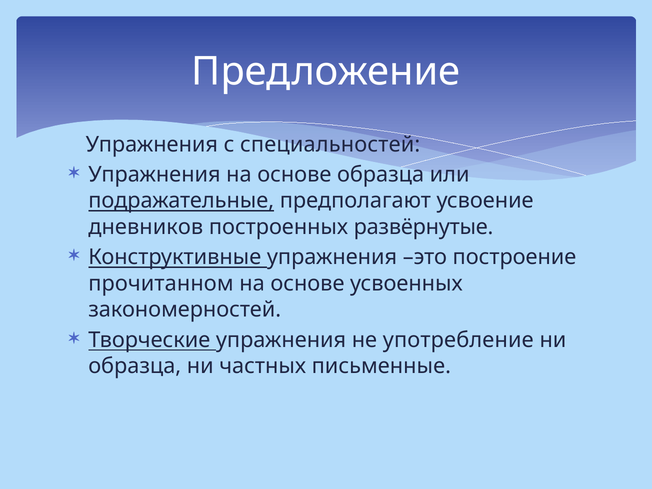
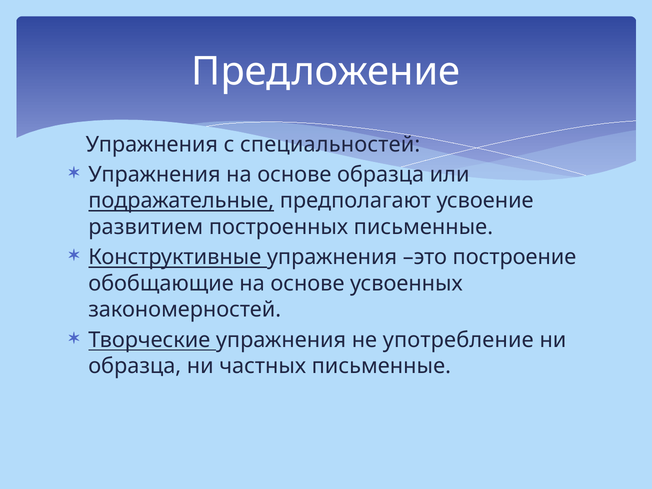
дневников: дневников -> развитием
построенных развёрнутые: развёрнутые -> письменные
прочитанном: прочитанном -> обобщающие
